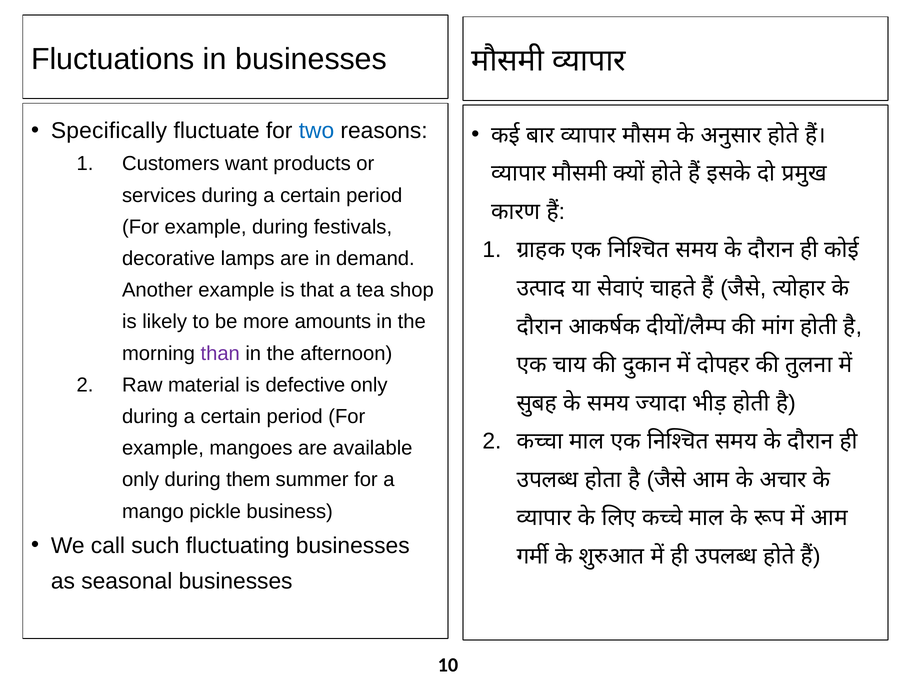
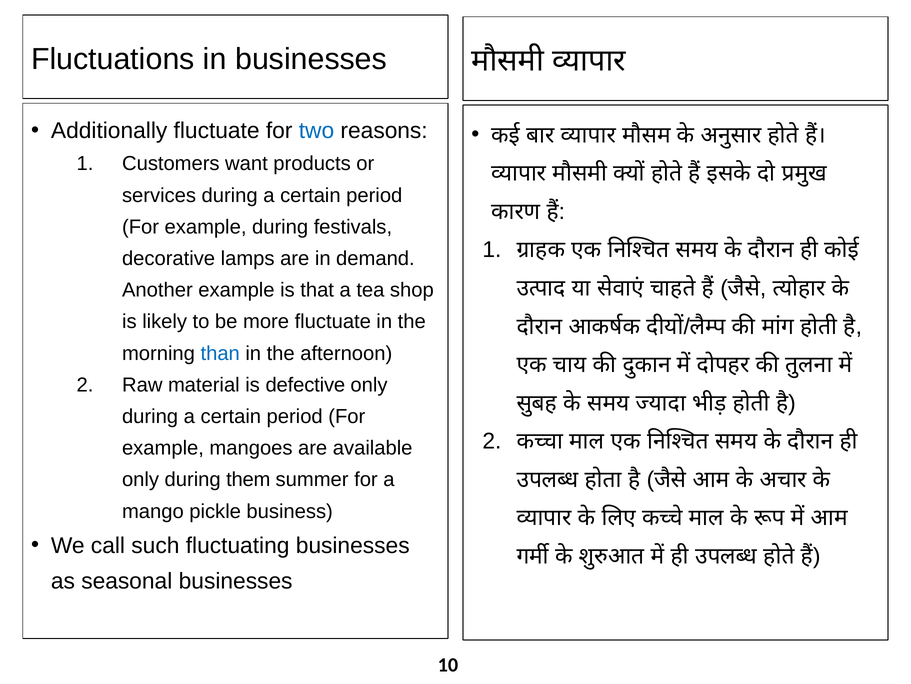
Specifically: Specifically -> Additionally
more amounts: amounts -> fluctuate
than colour: purple -> blue
